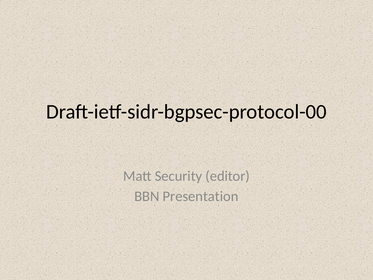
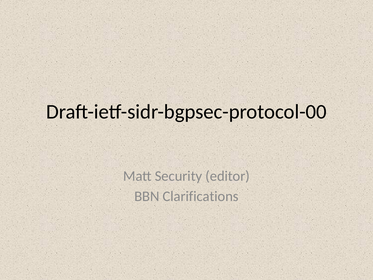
Presentation: Presentation -> Clarifications
